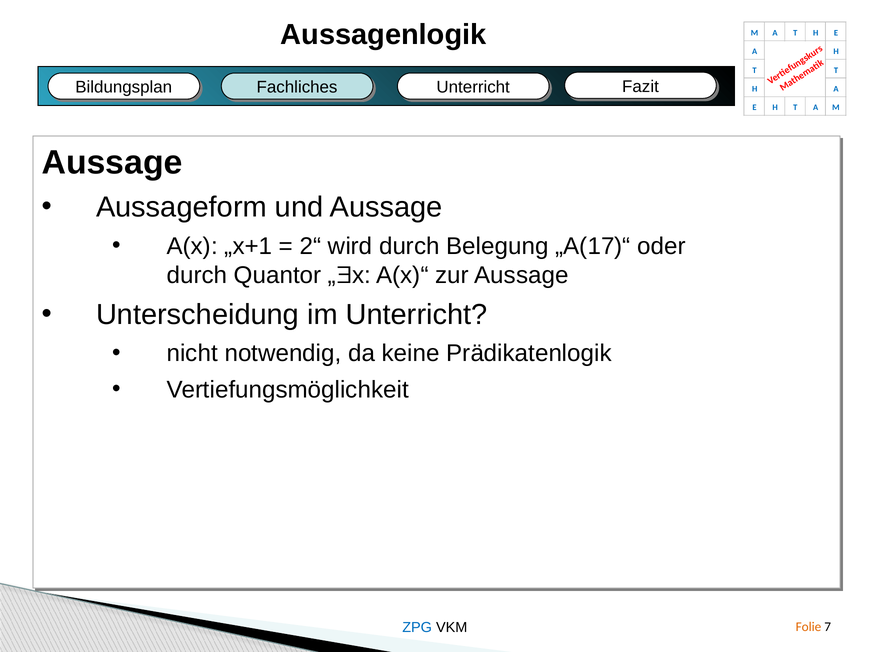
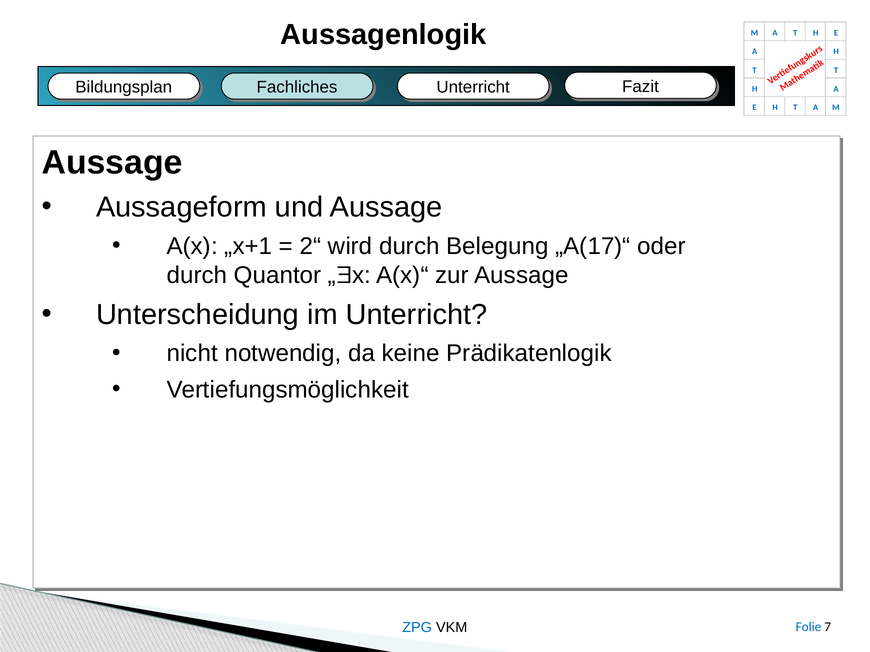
Folie colour: orange -> blue
